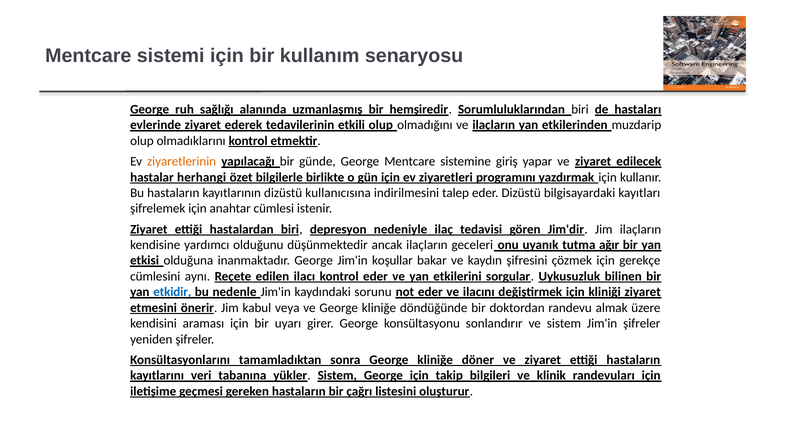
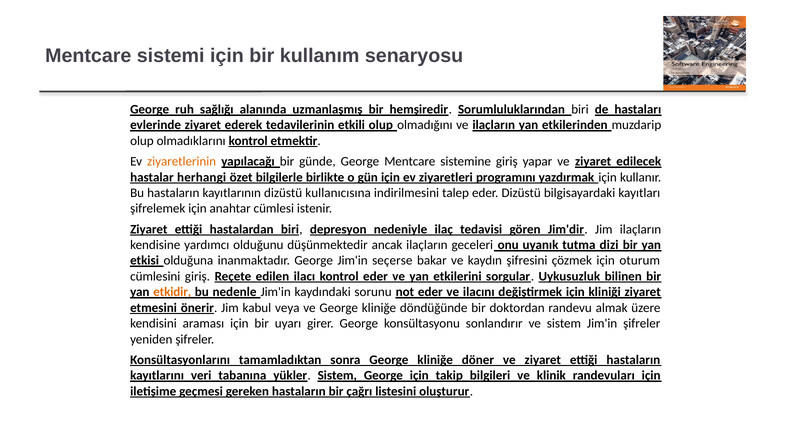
ağır: ağır -> dizi
koşullar: koşullar -> seçerse
gerekçe: gerekçe -> oturum
cümlesini aynı: aynı -> giriş
etkidir colour: blue -> orange
